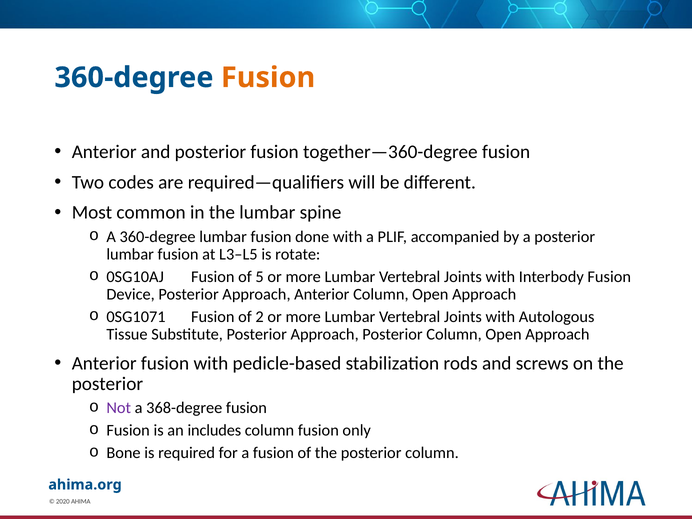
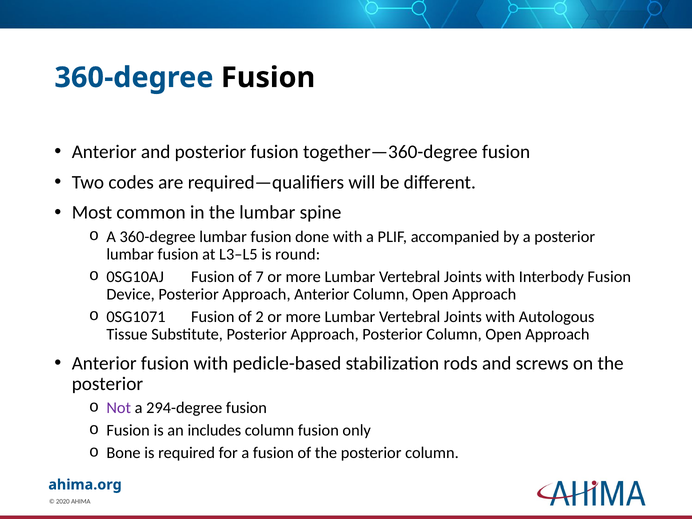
Fusion at (268, 78) colour: orange -> black
rotate: rotate -> round
5: 5 -> 7
368-degree: 368-degree -> 294-degree
